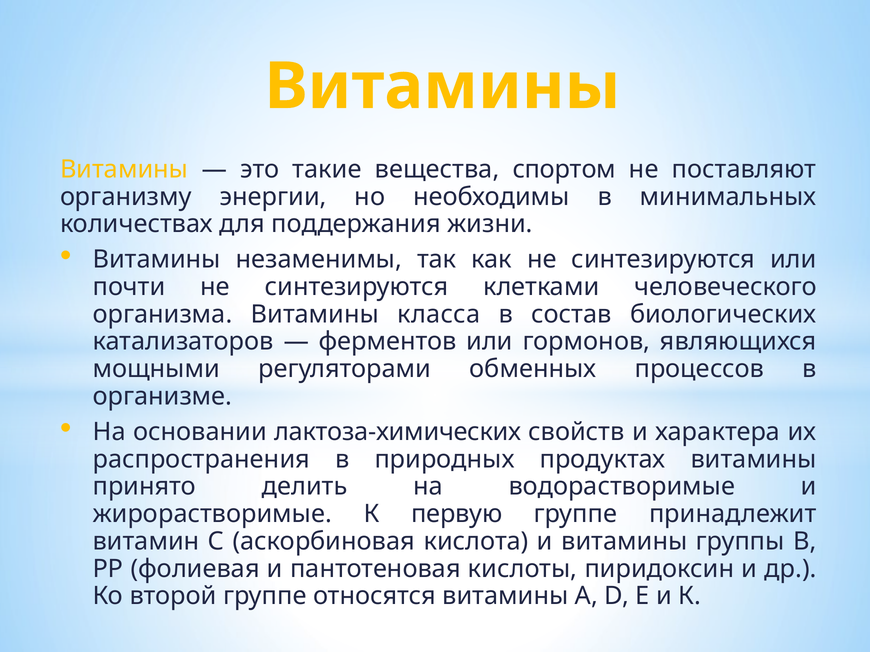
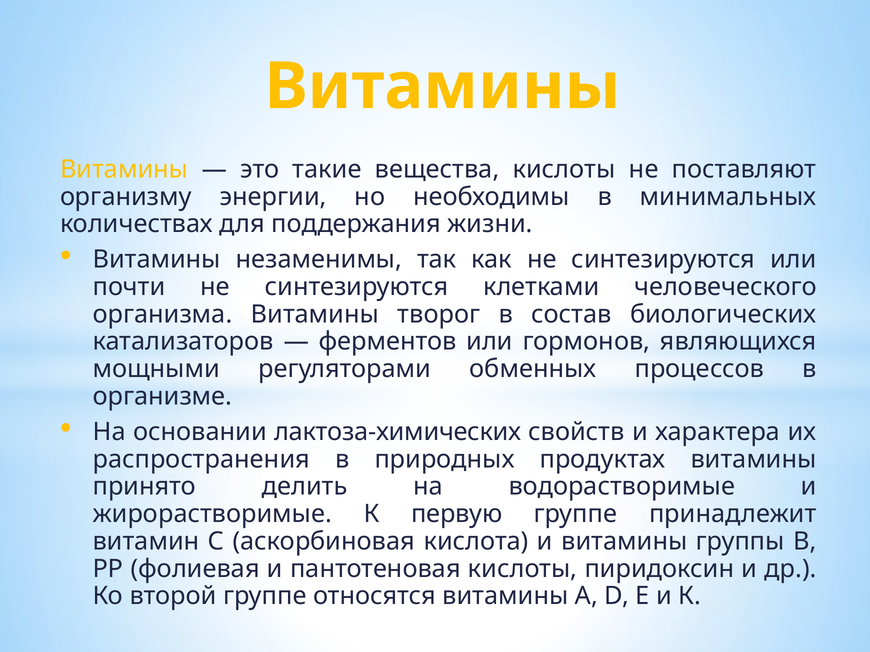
вещества спортом: спортом -> кислоты
класса: класса -> творог
